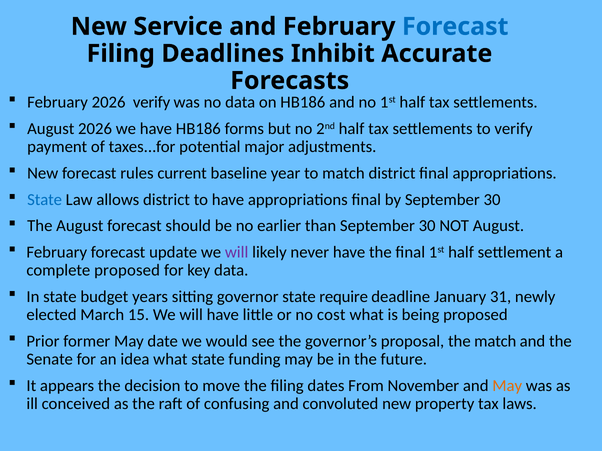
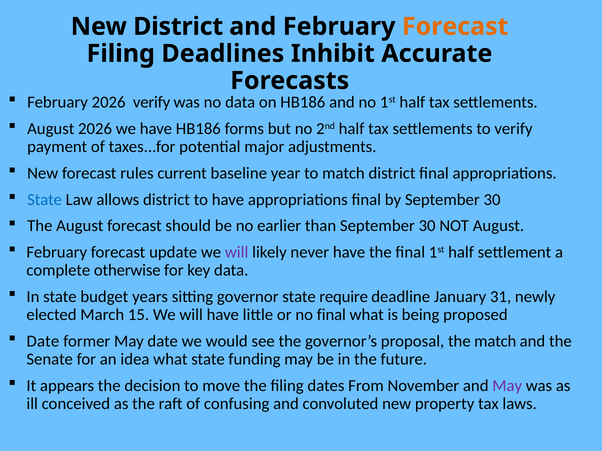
New Service: Service -> District
Forecast at (455, 27) colour: blue -> orange
complete proposed: proposed -> otherwise
no cost: cost -> final
Prior at (43, 342): Prior -> Date
May at (507, 386) colour: orange -> purple
